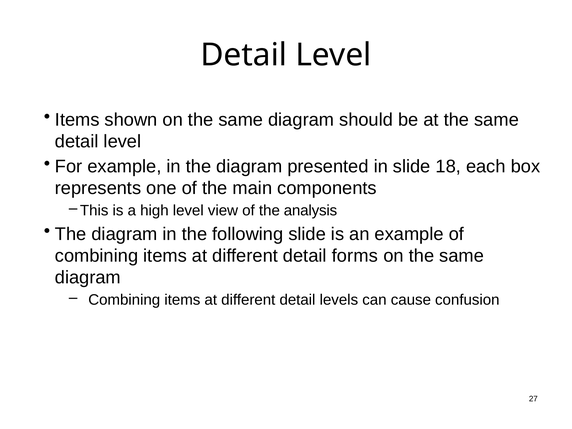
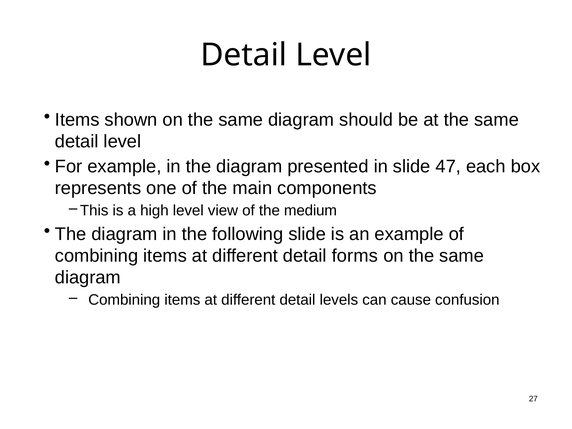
18: 18 -> 47
analysis: analysis -> medium
